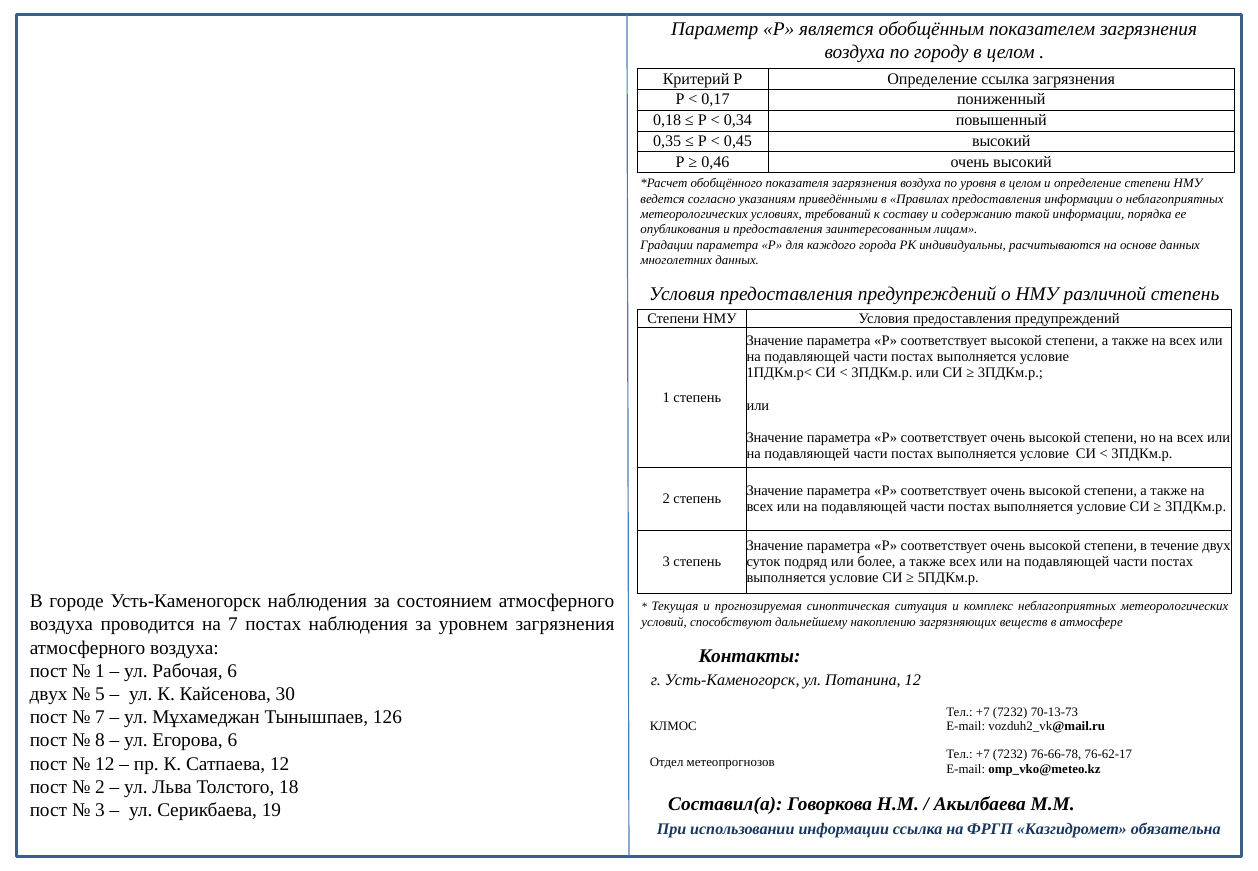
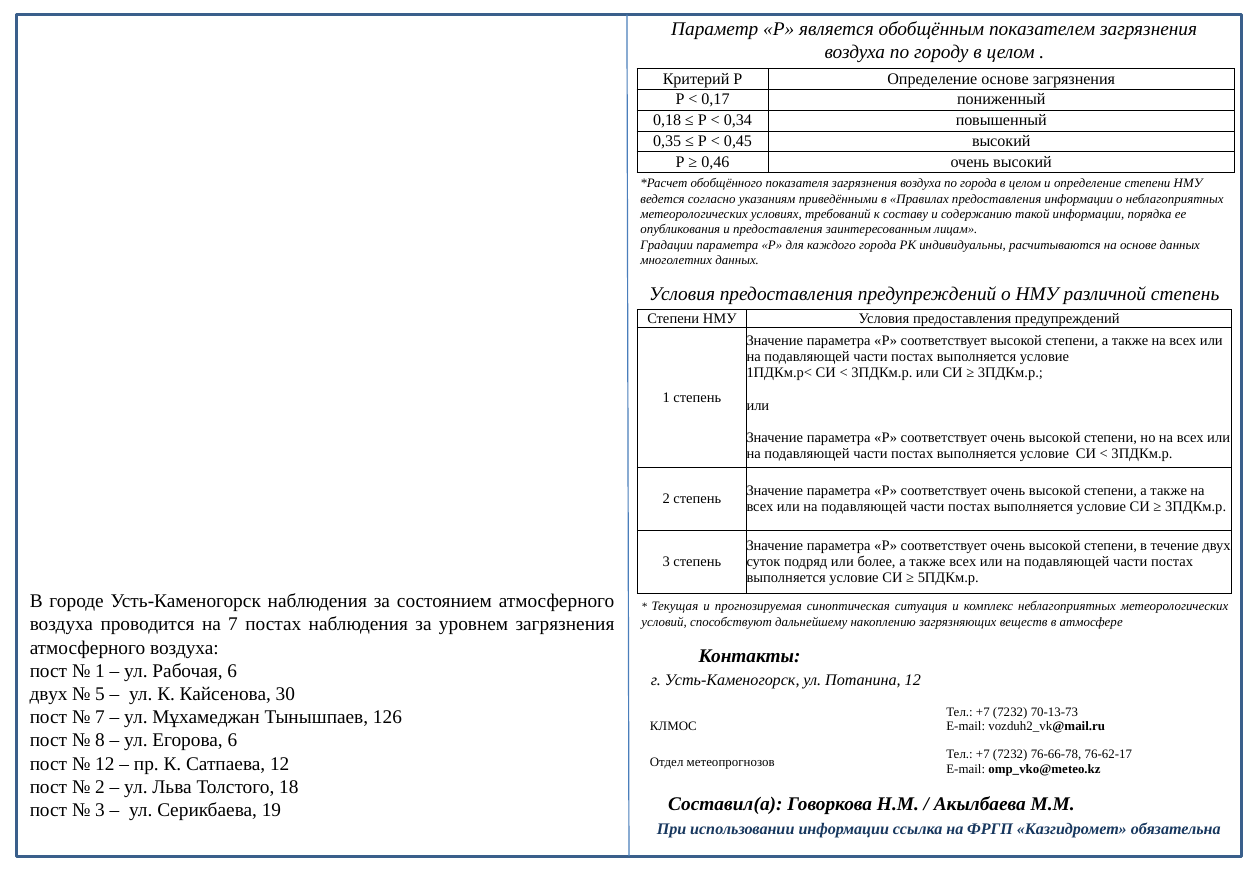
Определение ссылка: ссылка -> основе
по уровня: уровня -> города
